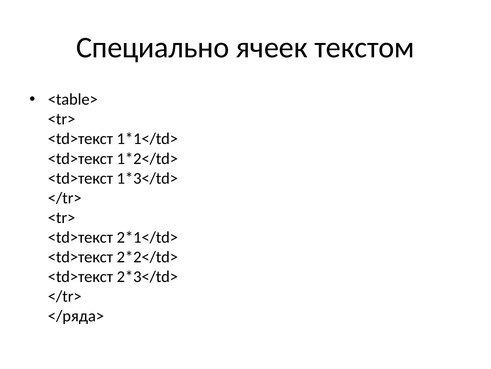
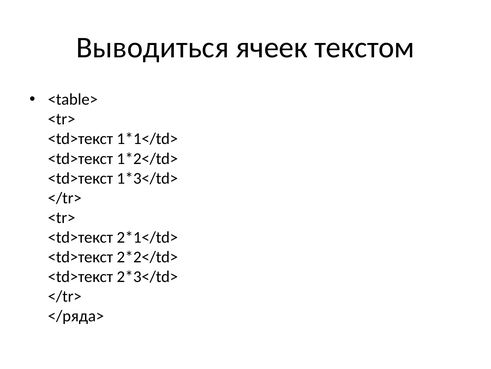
Специально: Специально -> Выводиться
